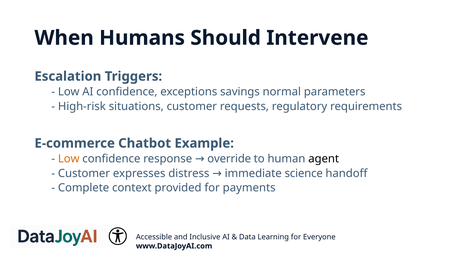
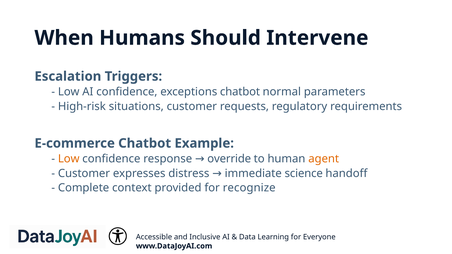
exceptions savings: savings -> chatbot
agent colour: black -> orange
payments: payments -> recognize
